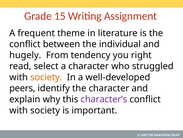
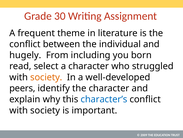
15: 15 -> 30
tendency: tendency -> including
right: right -> born
character’s colour: purple -> blue
